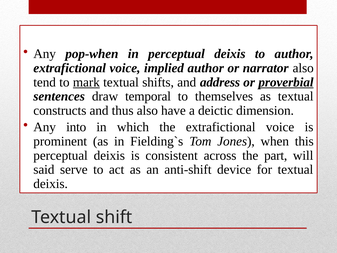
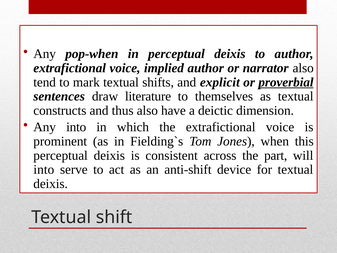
mark underline: present -> none
address: address -> explicit
temporal: temporal -> literature
said at (44, 169): said -> into
